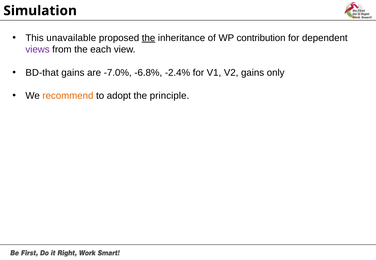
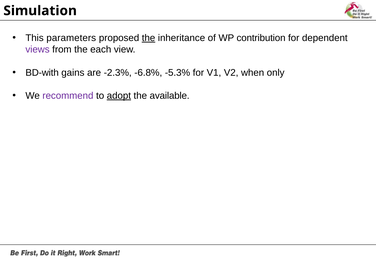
unavailable: unavailable -> parameters
BD-that: BD-that -> BD-with
-7.0%: -7.0% -> -2.3%
-2.4%: -2.4% -> -5.3%
V2 gains: gains -> when
recommend colour: orange -> purple
adopt underline: none -> present
principle: principle -> available
